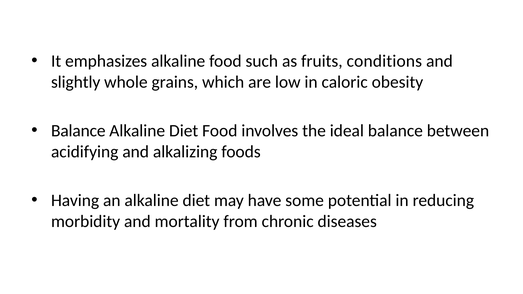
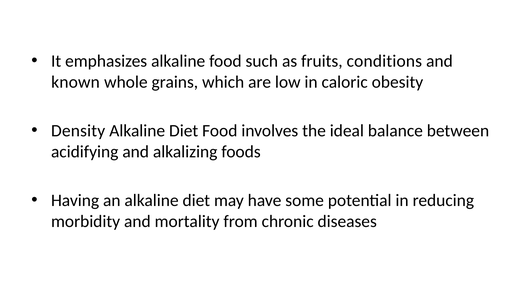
slightly: slightly -> known
Balance at (78, 131): Balance -> Density
